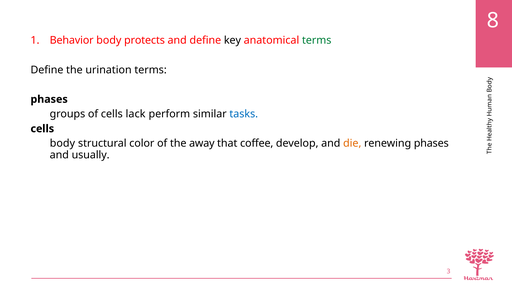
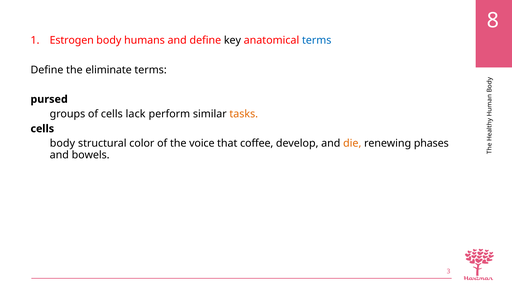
Behavior: Behavior -> Estrogen
protects: protects -> humans
terms at (317, 40) colour: green -> blue
urination: urination -> eliminate
phases at (49, 99): phases -> pursed
tasks colour: blue -> orange
away: away -> voice
usually: usually -> bowels
